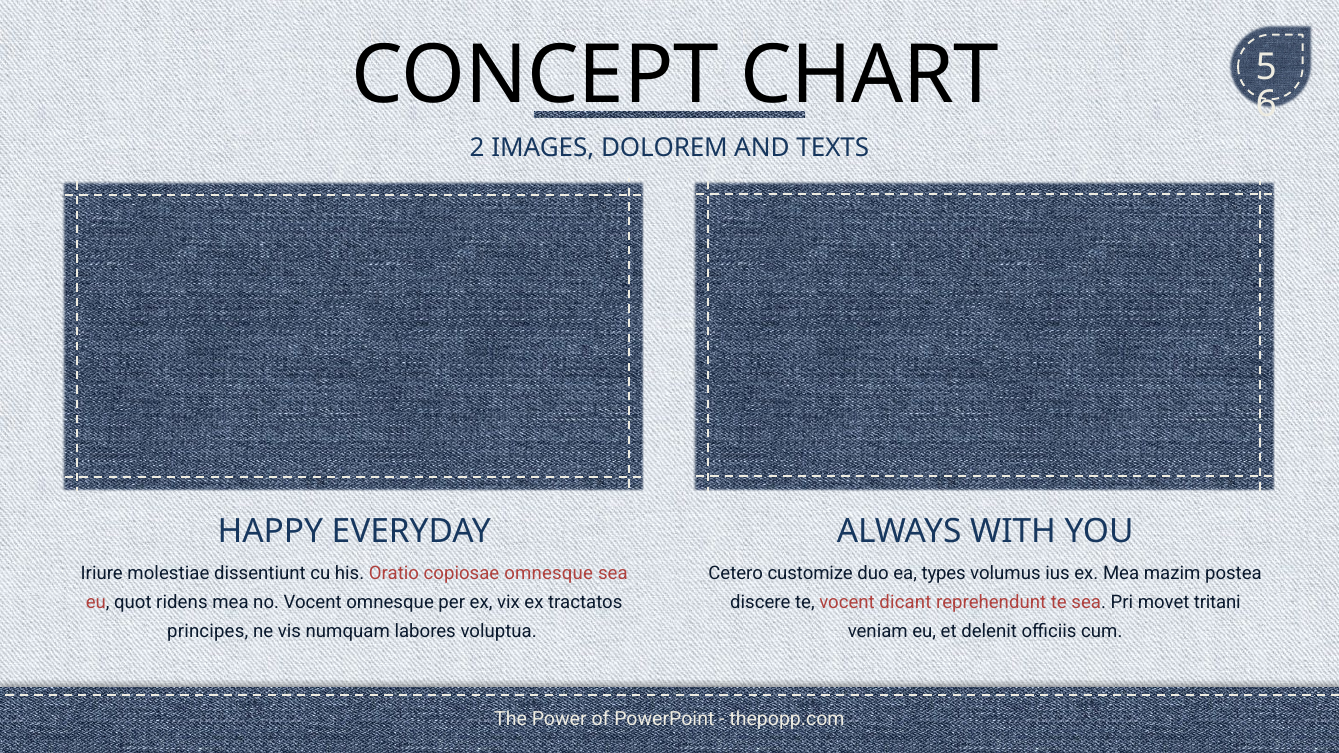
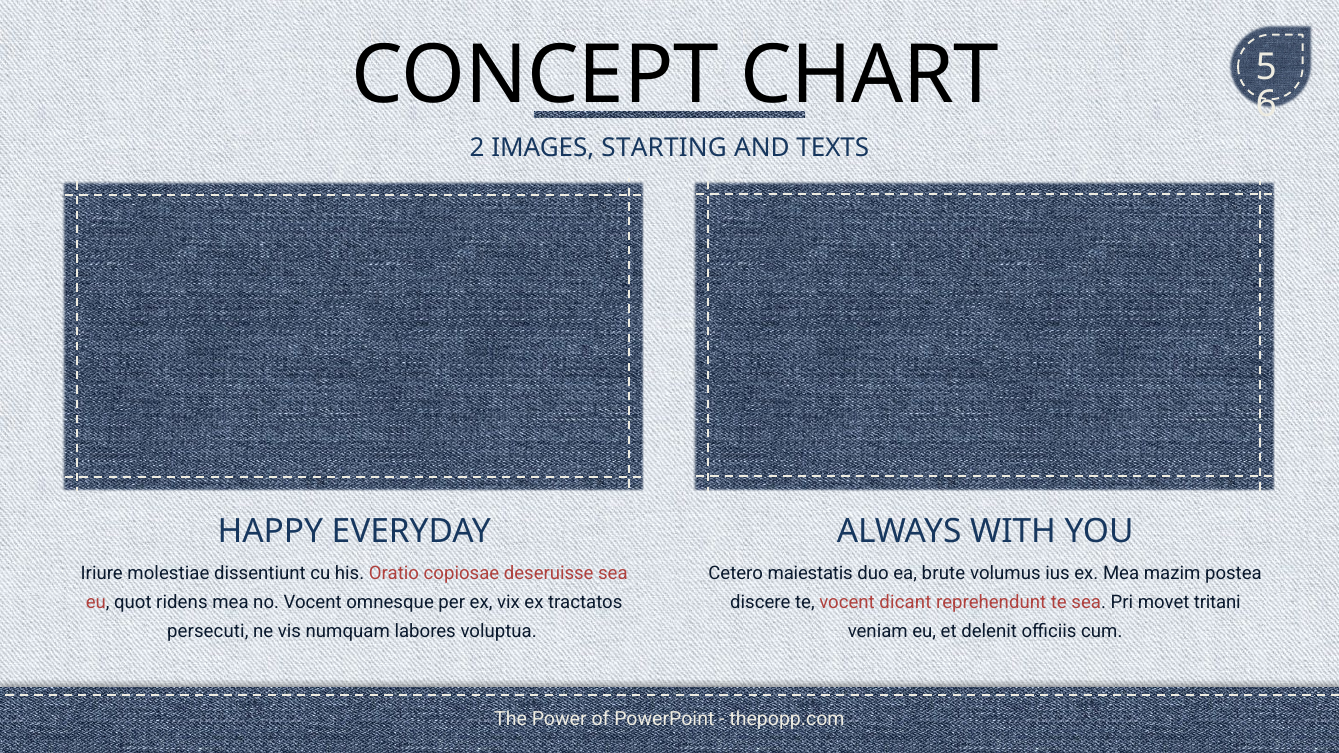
DOLOREM: DOLOREM -> STARTING
customize: customize -> maiestatis
types: types -> brute
copiosae omnesque: omnesque -> deseruisse
principes: principes -> persecuti
